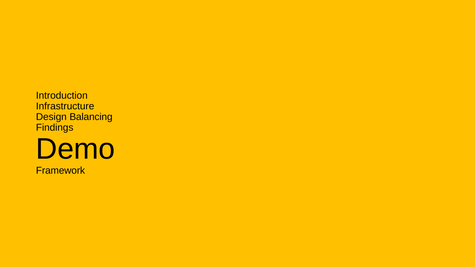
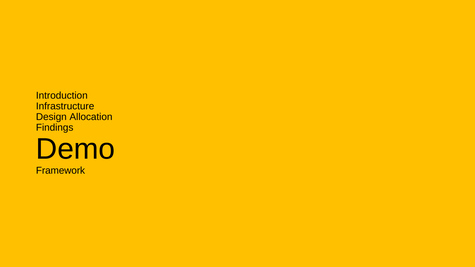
Balancing: Balancing -> Allocation
